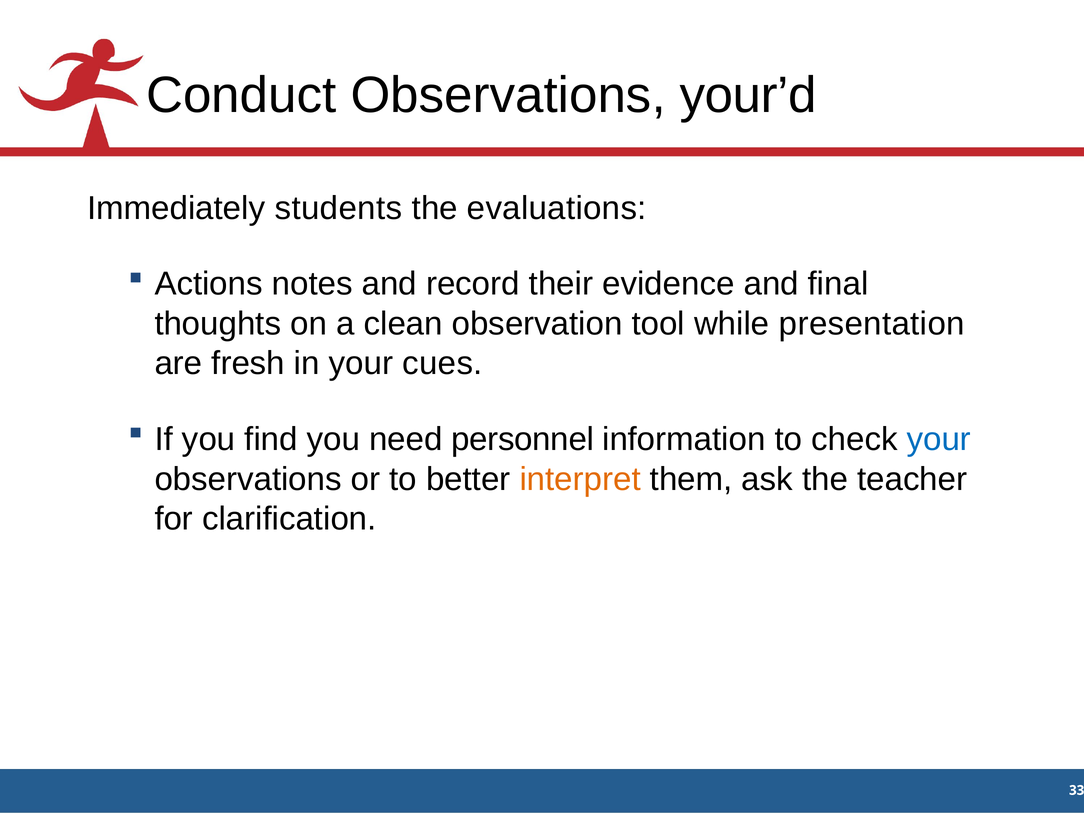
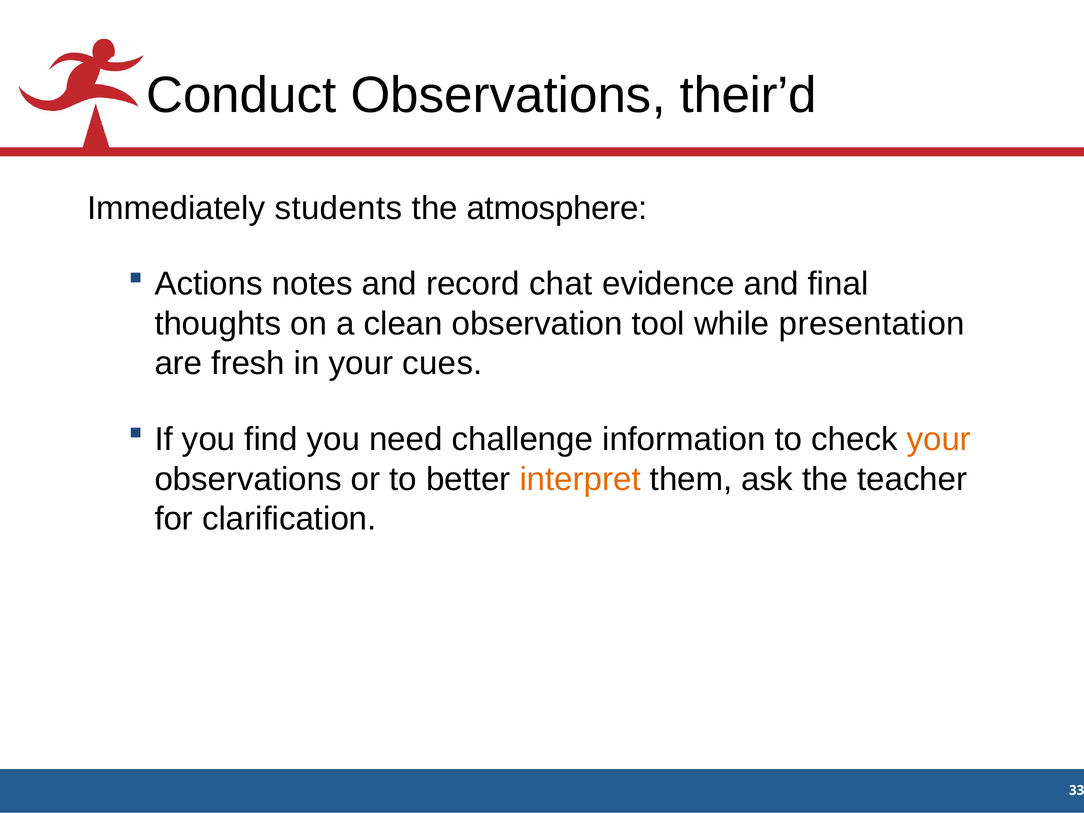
your’d: your’d -> their’d
evaluations: evaluations -> atmosphere
their: their -> chat
personnel: personnel -> challenge
your at (939, 439) colour: blue -> orange
